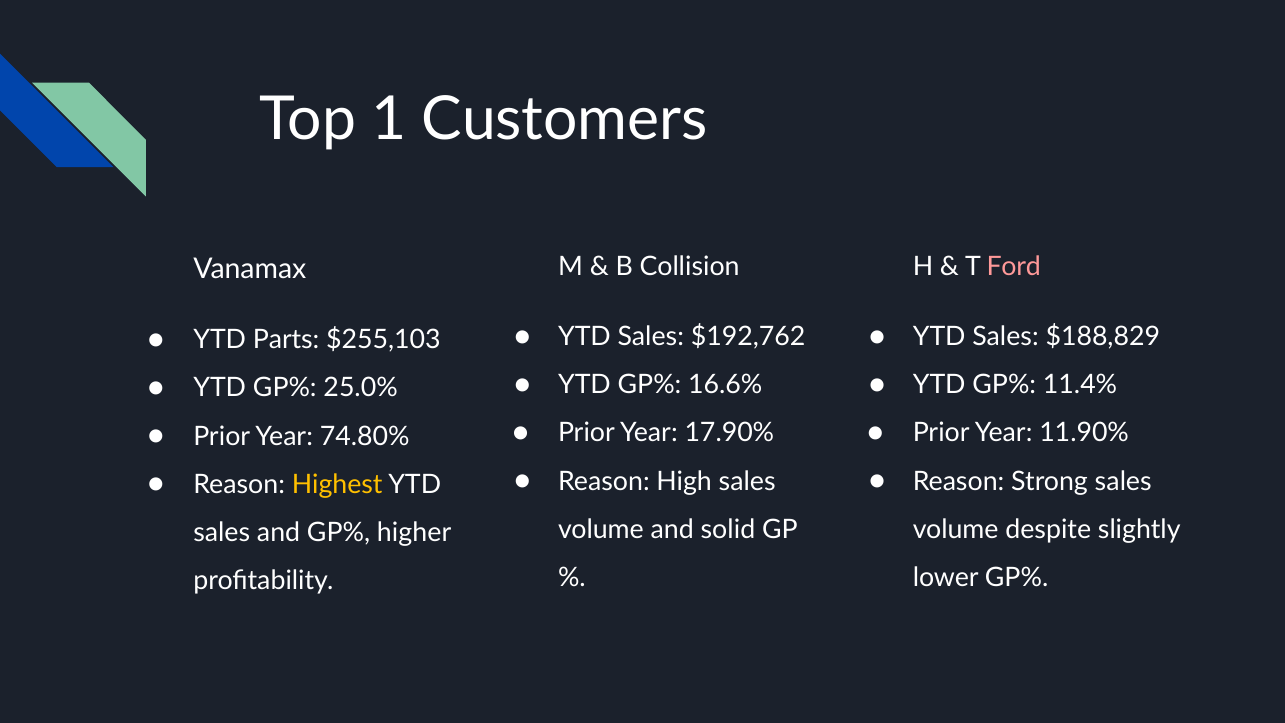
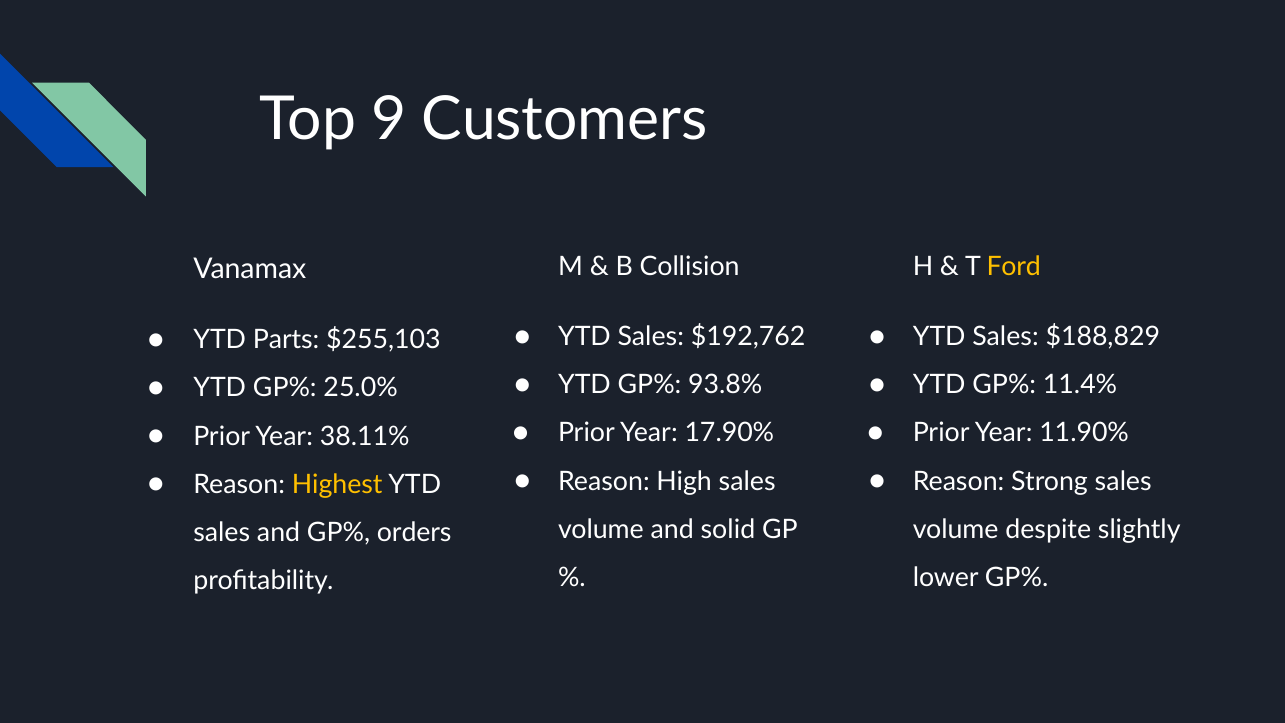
1: 1 -> 9
Ford colour: pink -> yellow
16.6%: 16.6% -> 93.8%
74.80%: 74.80% -> 38.11%
higher: higher -> orders
